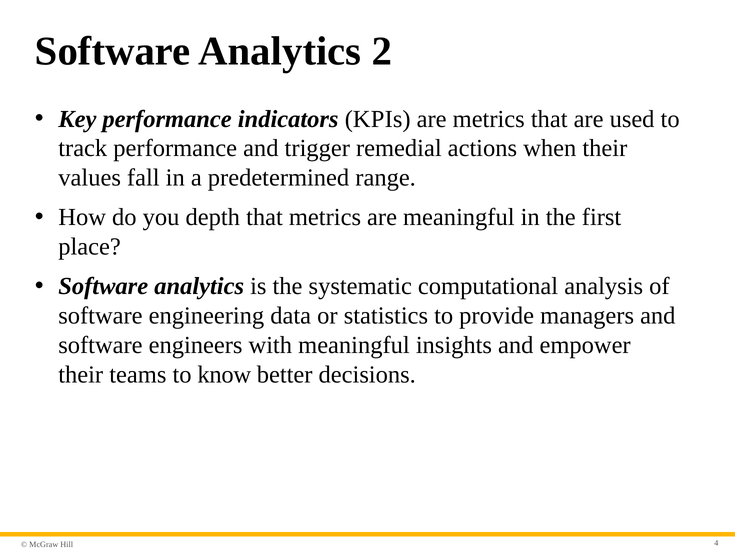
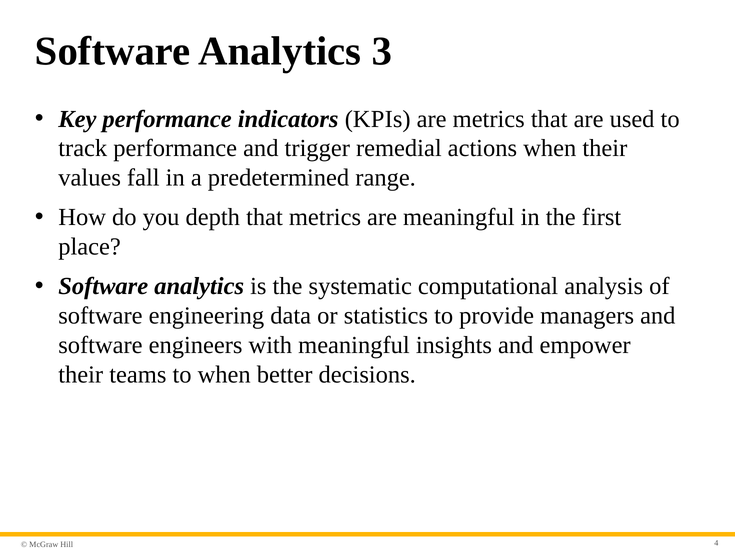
2: 2 -> 3
to know: know -> when
